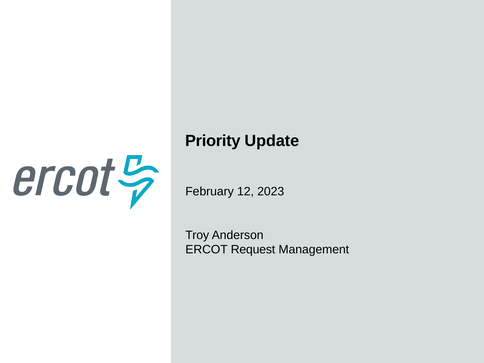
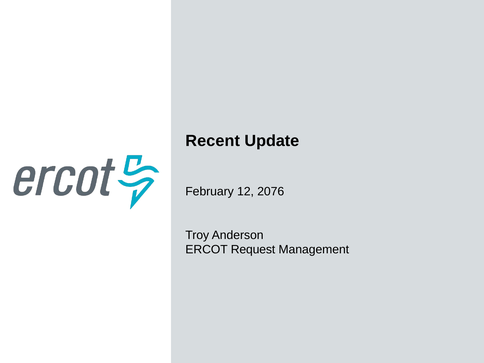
Priority: Priority -> Recent
2023: 2023 -> 2076
